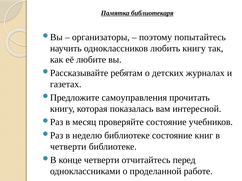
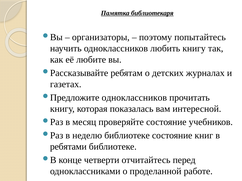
самоуправления at (134, 98): самоуправления -> одноклассников
четверти at (68, 147): четверти -> ребятами
